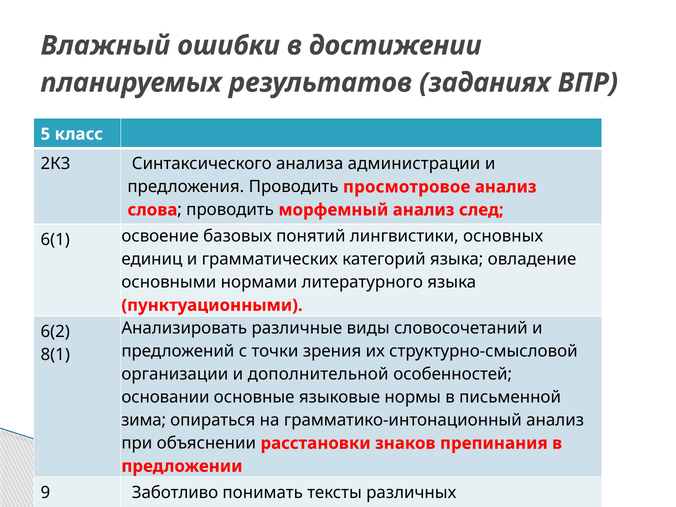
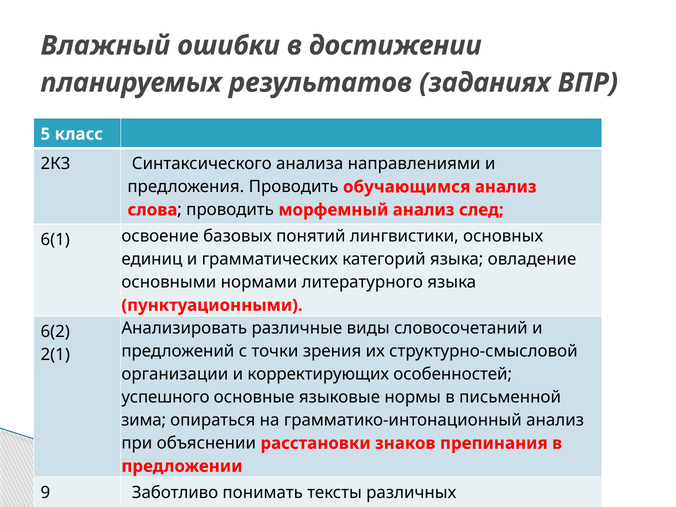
администрации: администрации -> направлениями
просмотровое: просмотровое -> обучающимся
8(1: 8(1 -> 2(1
организации и дополнительной: дополнительной -> корректирующих
основании: основании -> успешного
